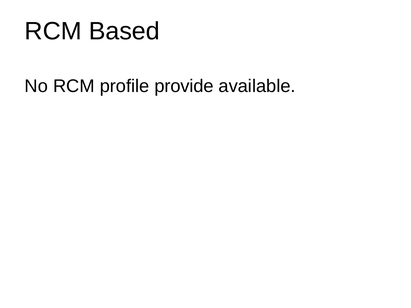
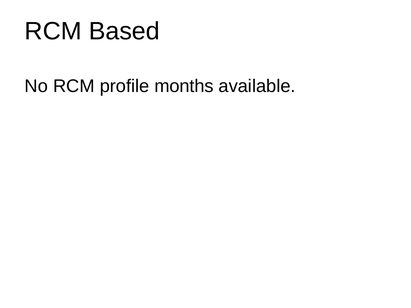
provide: provide -> months
